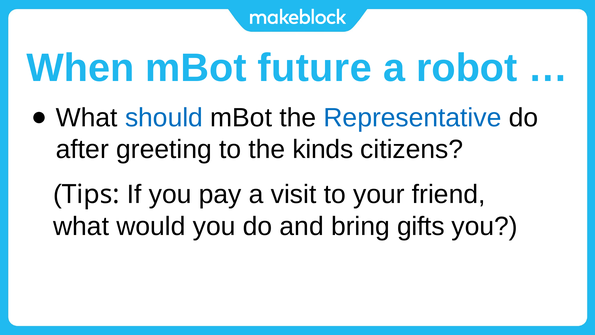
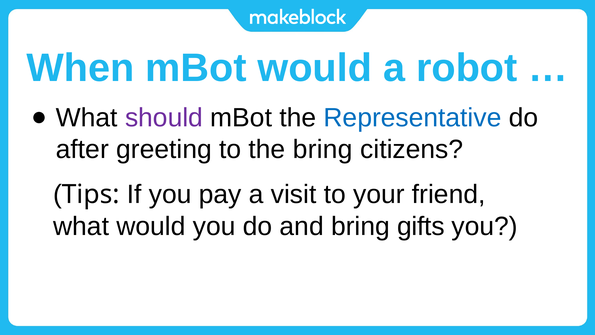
mBot future: future -> would
should colour: blue -> purple
the kinds: kinds -> bring
